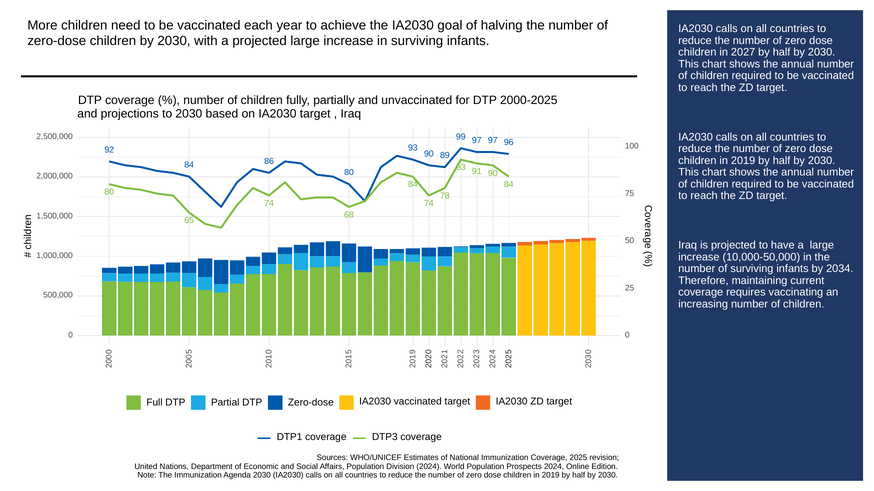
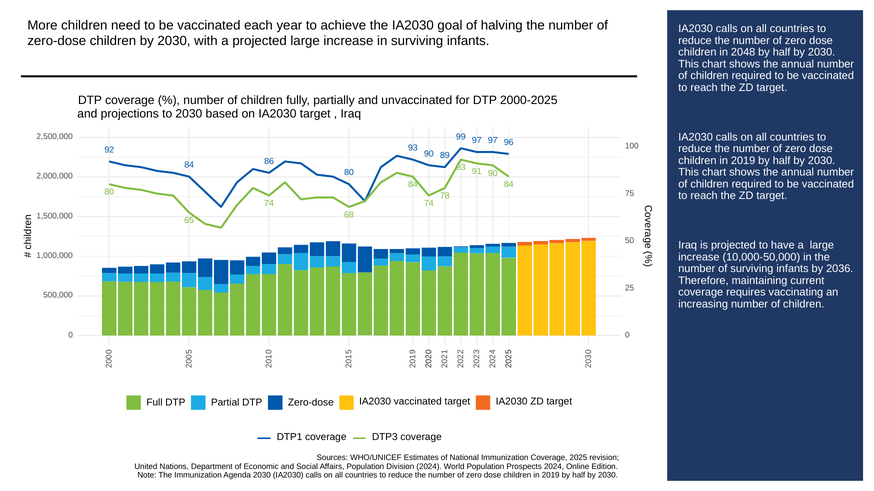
2027: 2027 -> 2048
2034: 2034 -> 2036
